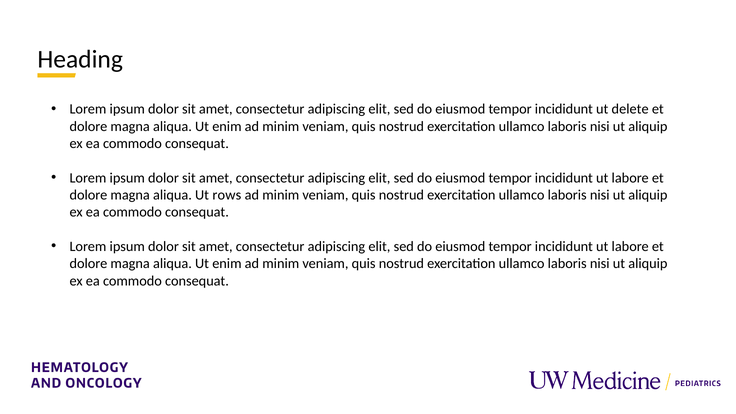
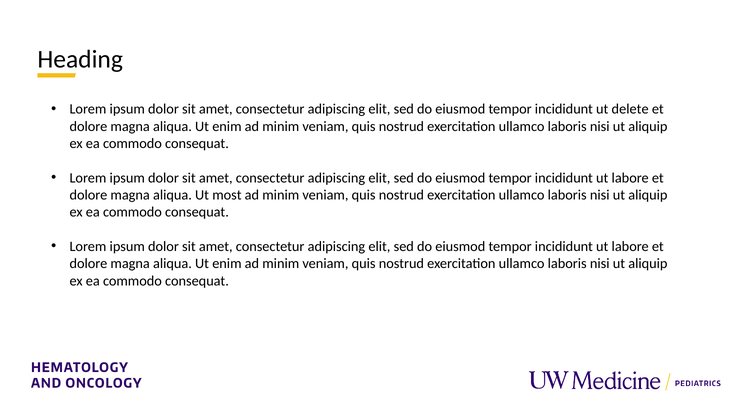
rows: rows -> most
